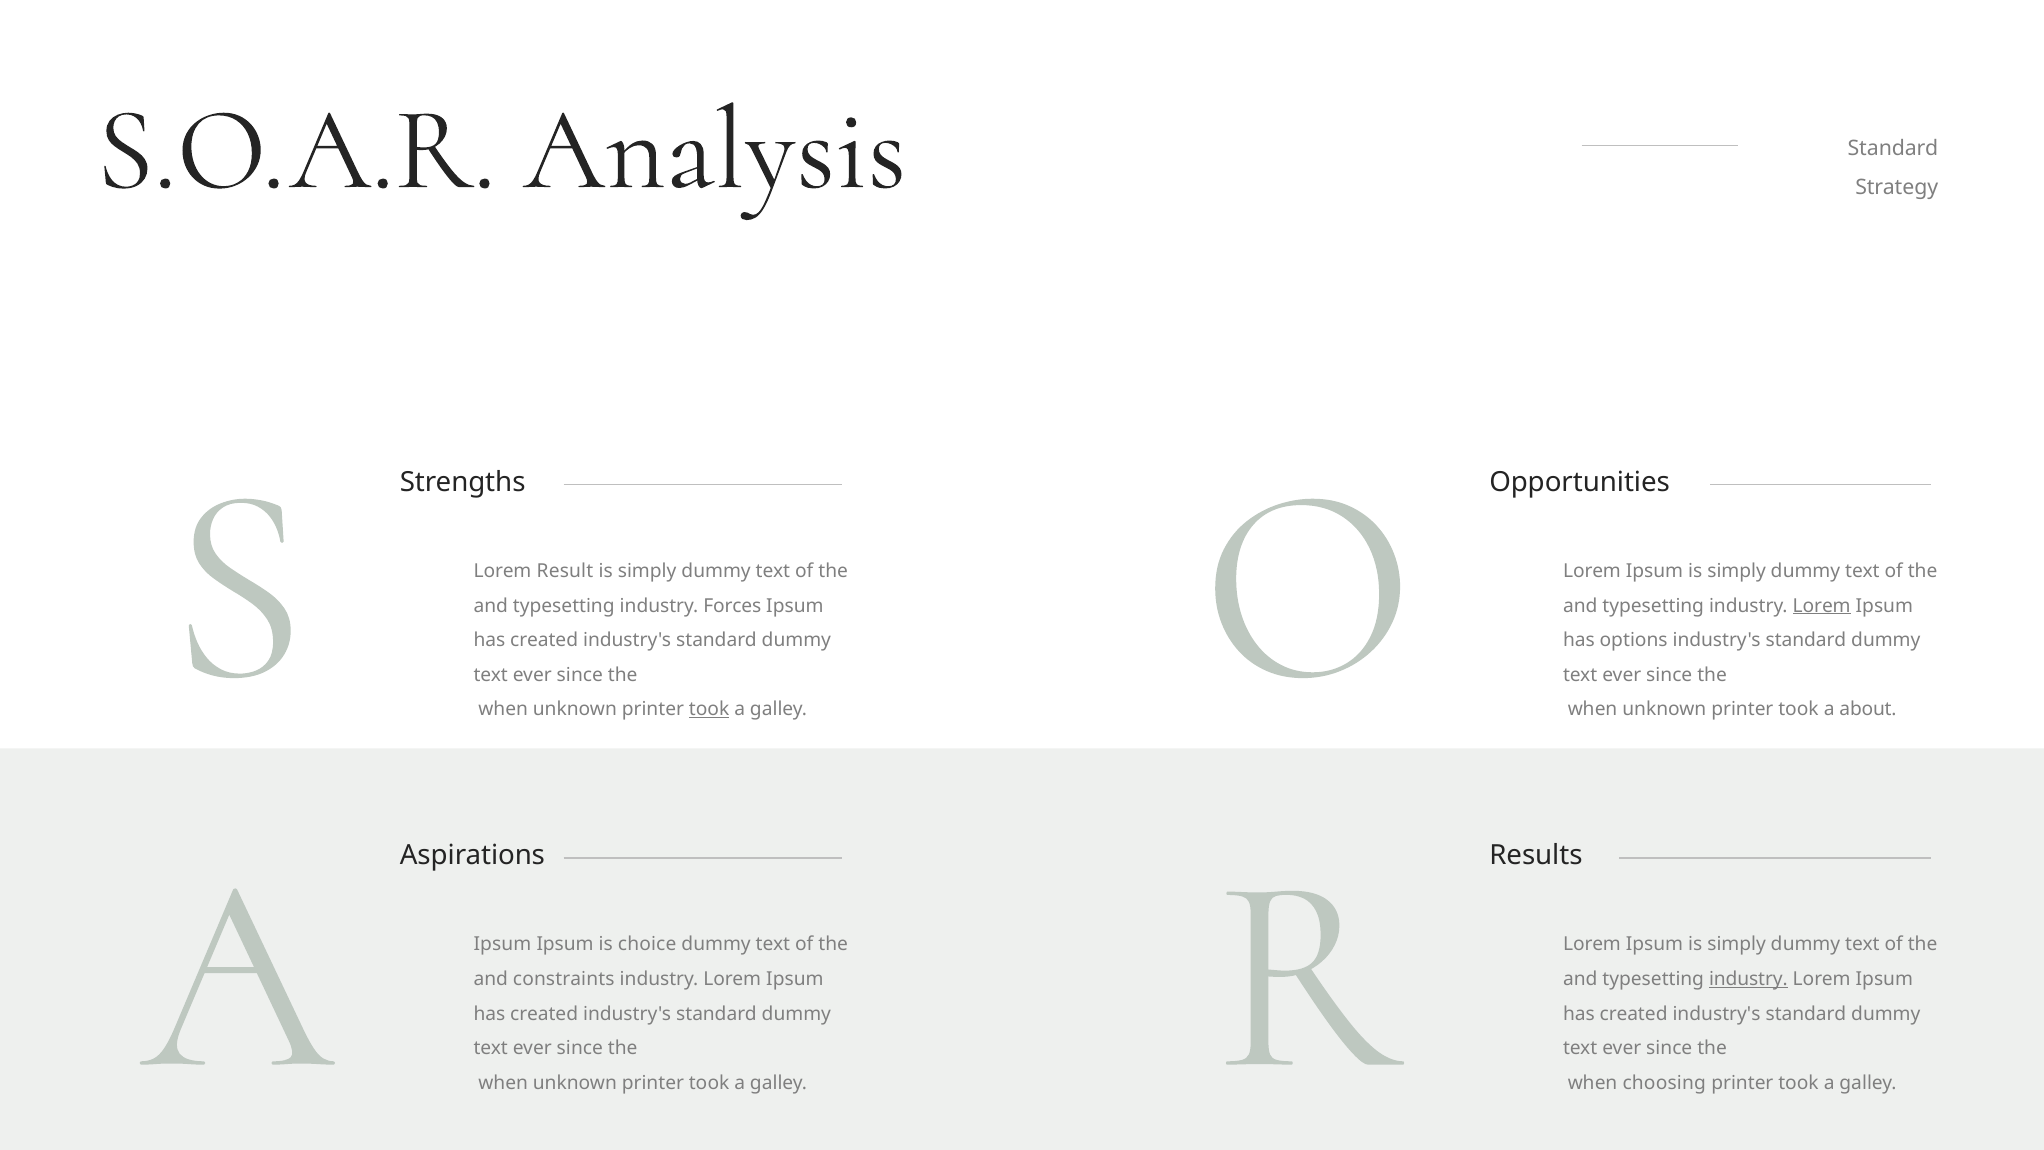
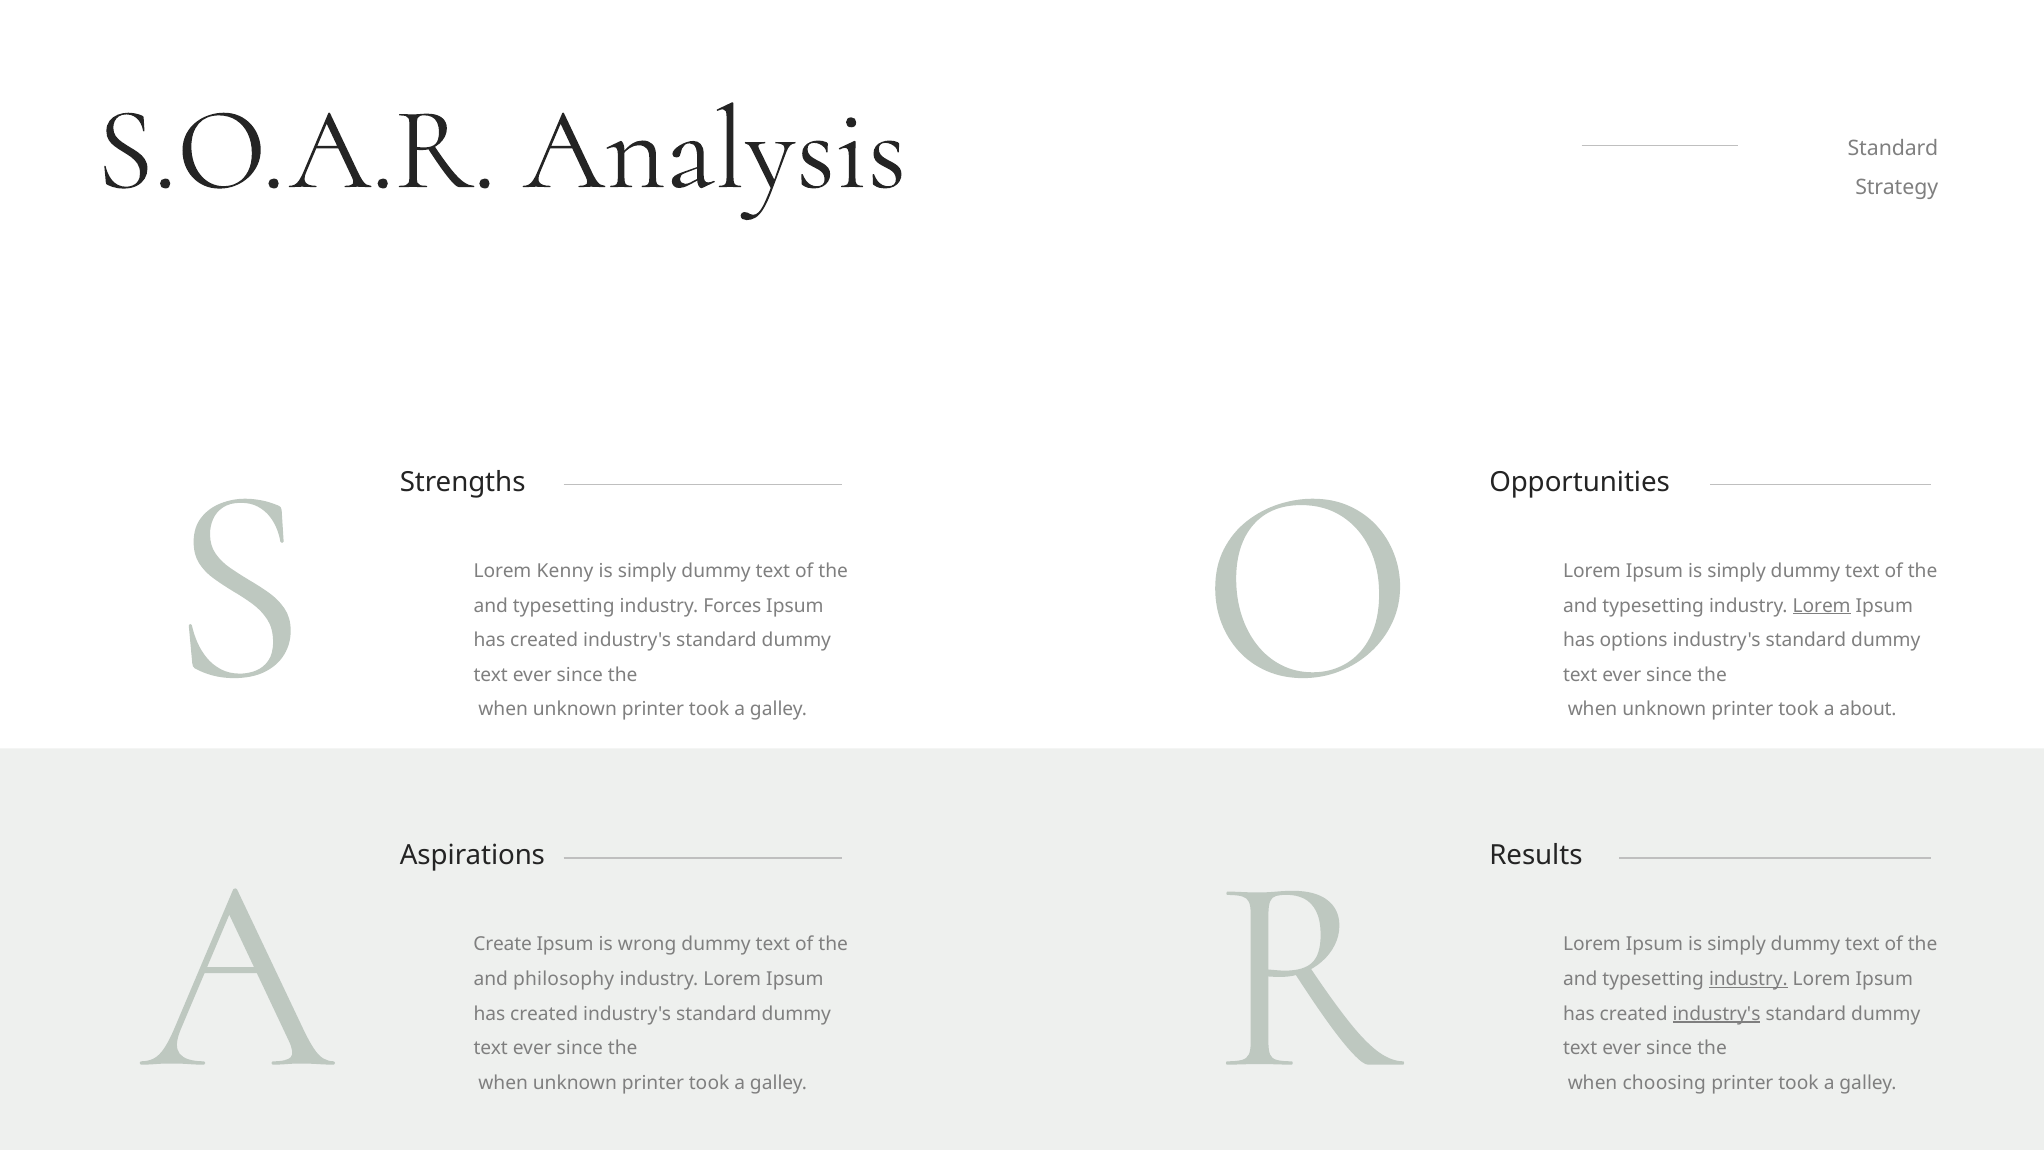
Result: Result -> Kenny
took at (709, 709) underline: present -> none
Ipsum at (502, 944): Ipsum -> Create
choice: choice -> wrong
constraints: constraints -> philosophy
industry's at (1716, 1013) underline: none -> present
